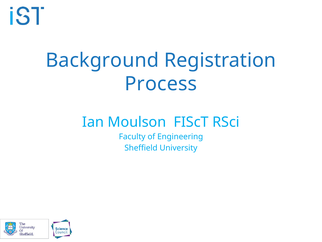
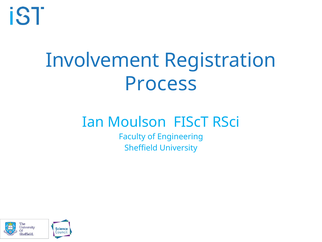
Background: Background -> Involvement
